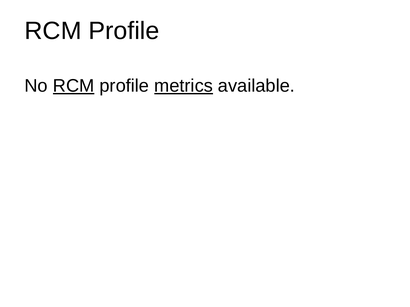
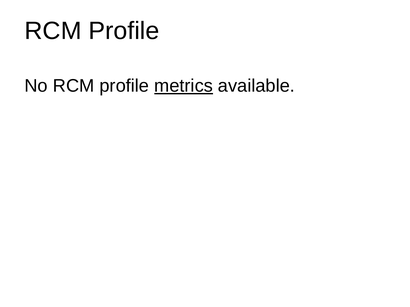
RCM at (74, 86) underline: present -> none
